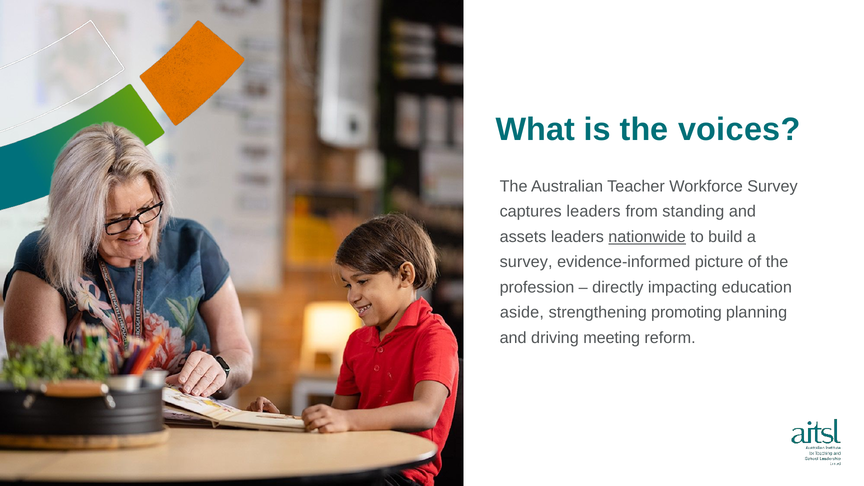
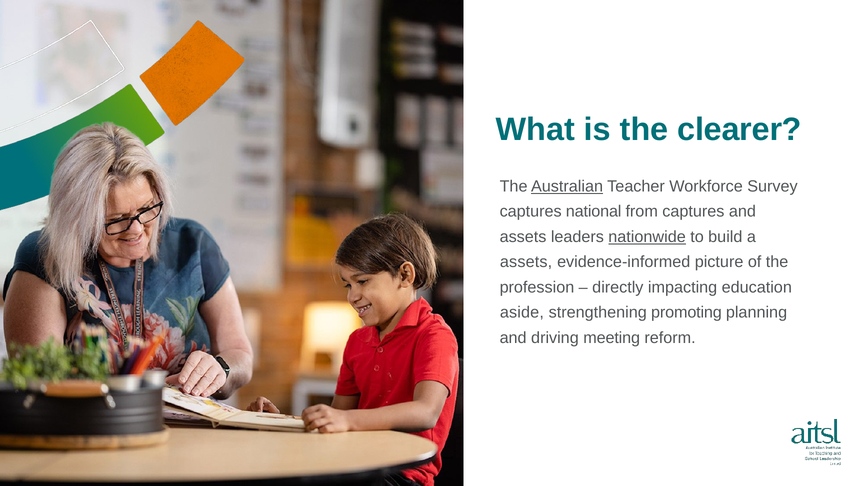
voices: voices -> clearer
Australian underline: none -> present
captures leaders: leaders -> national
from standing: standing -> captures
survey at (526, 262): survey -> assets
